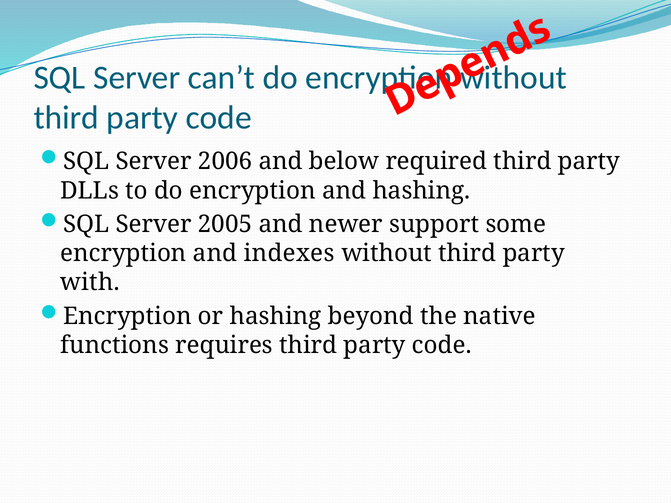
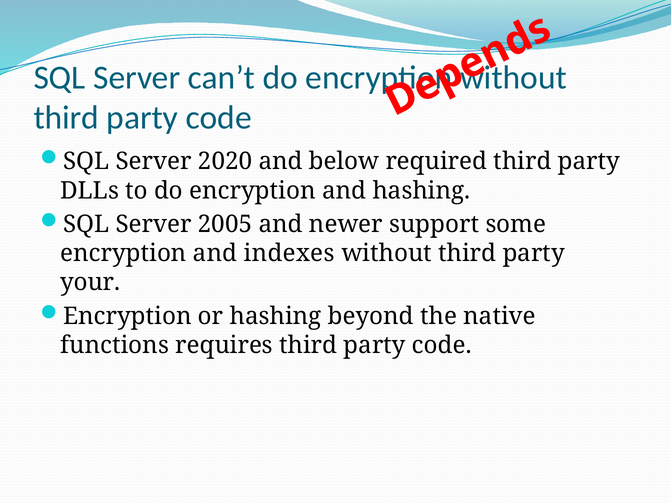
2006: 2006 -> 2020
with: with -> your
